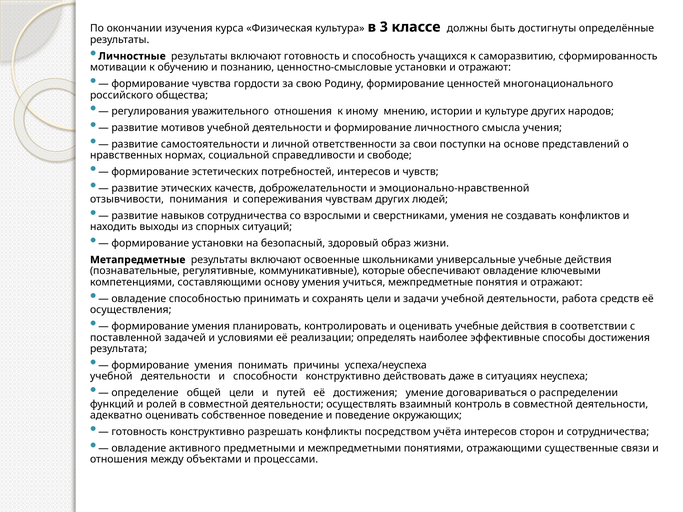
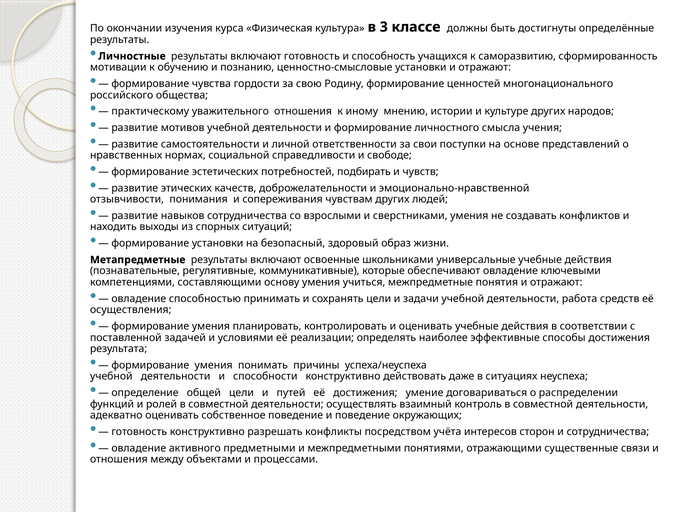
регулирования: регулирования -> практическому
потребностей интересов: интересов -> подбирать
